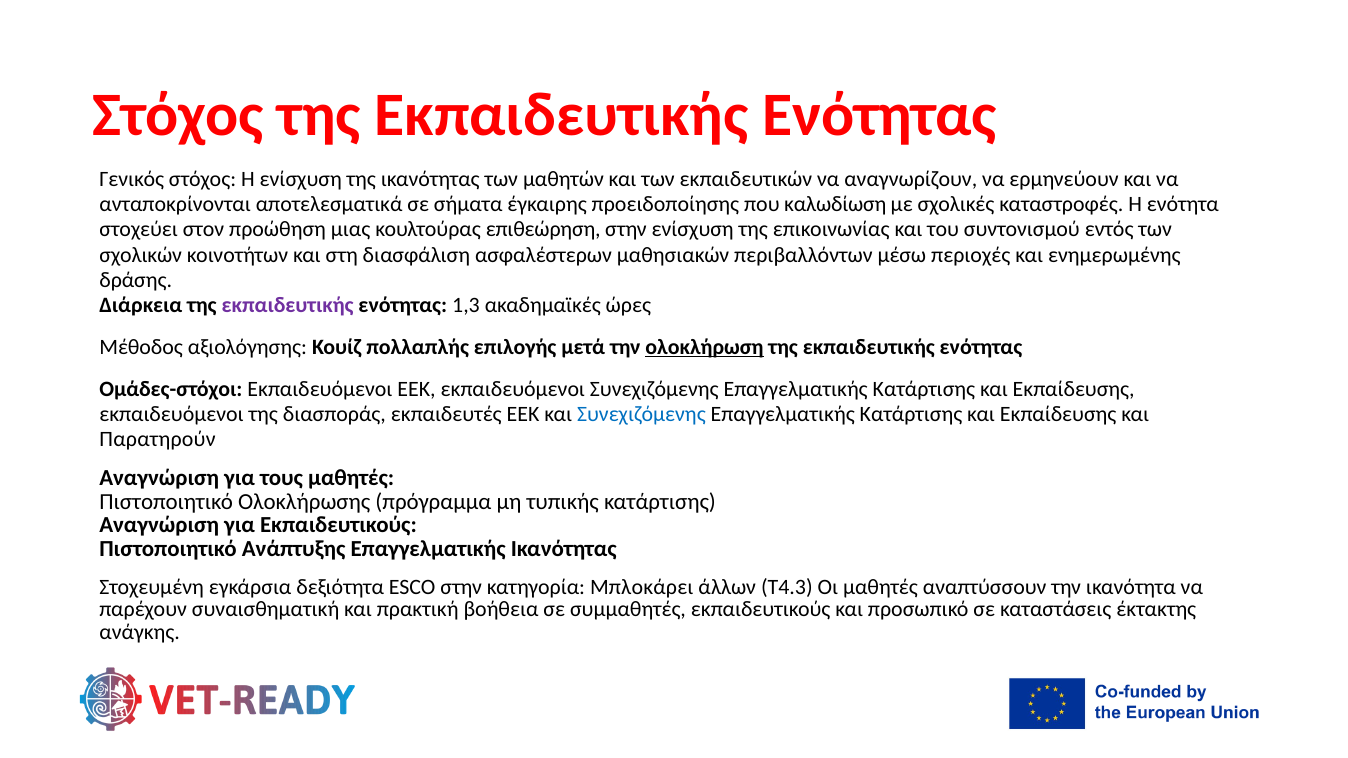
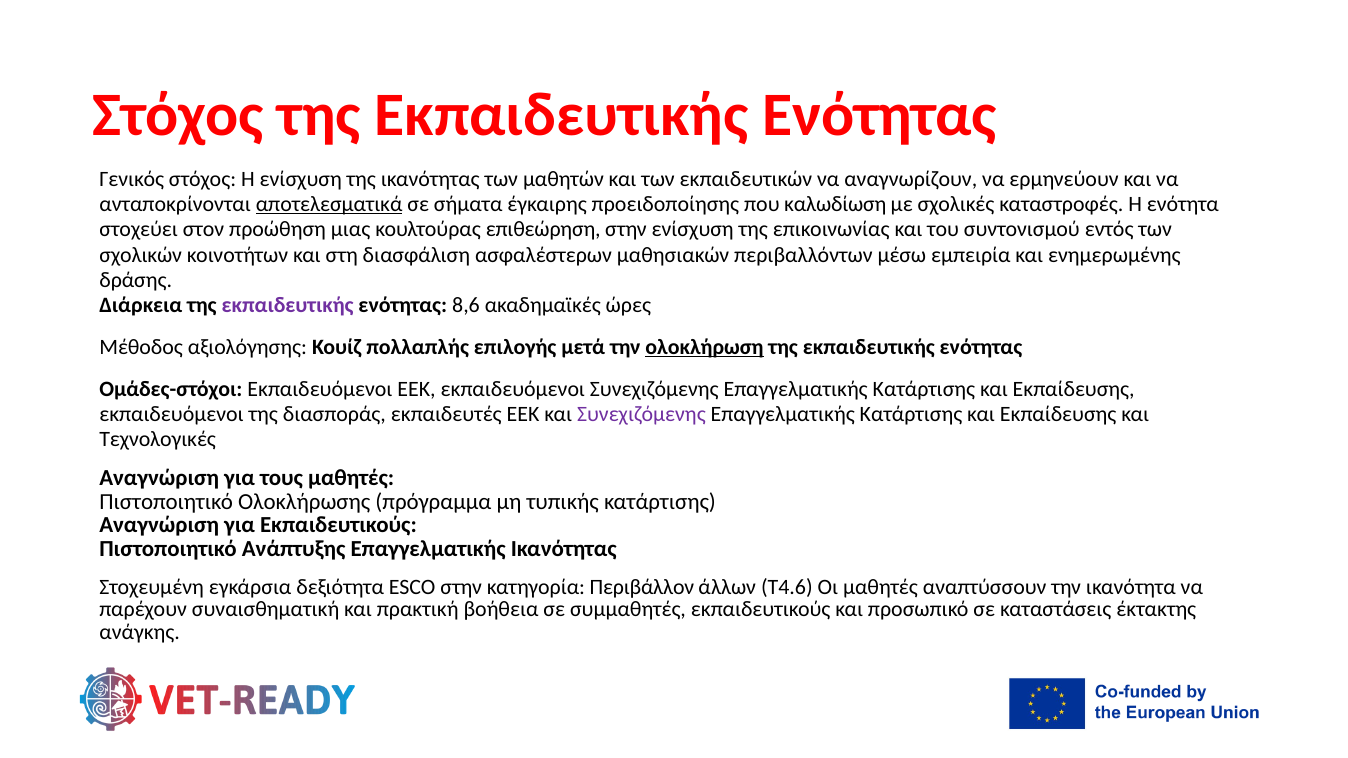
αποτελεσματικά underline: none -> present
περιοχές: περιοχές -> εμπειρία
1,3: 1,3 -> 8,6
Συνεχιζόμενης at (641, 414) colour: blue -> purple
Παρατηρούν: Παρατηρούν -> Τεχνολογικές
Μπλοκάρει: Μπλοκάρει -> Περιβάλλον
T4.3: T4.3 -> T4.6
